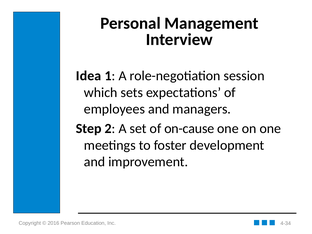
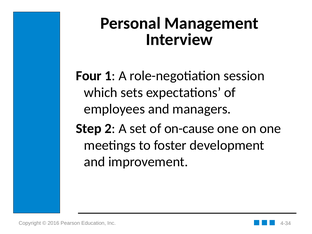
Idea: Idea -> Four
